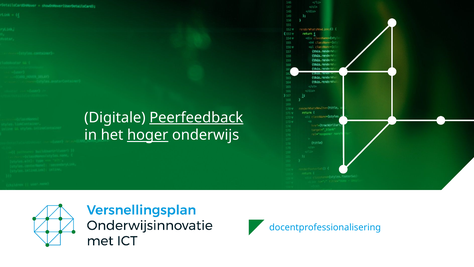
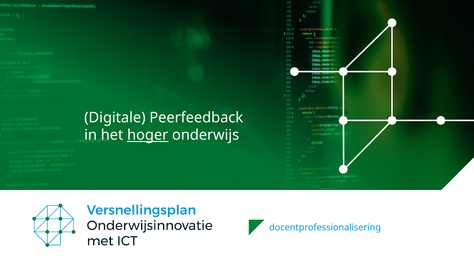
Peerfeedback underline: present -> none
